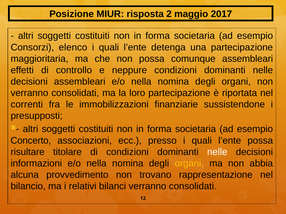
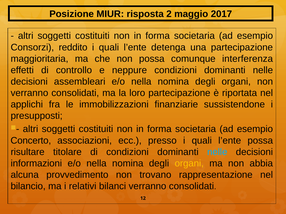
elenco: elenco -> reddito
comunque assembleari: assembleari -> interferenza
correnti: correnti -> applichi
nelle at (217, 152) colour: white -> light blue
